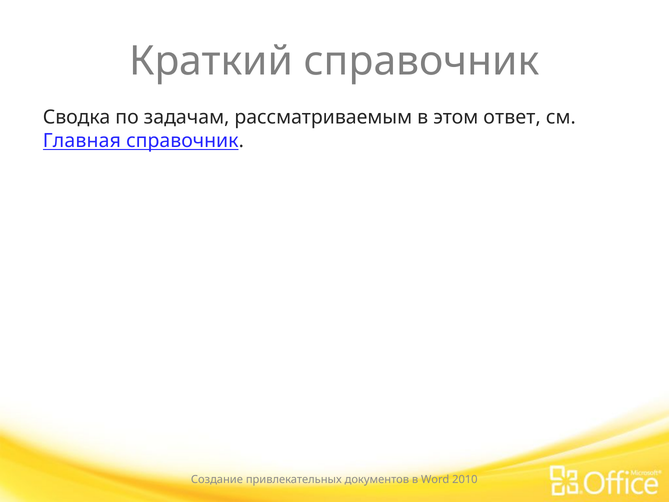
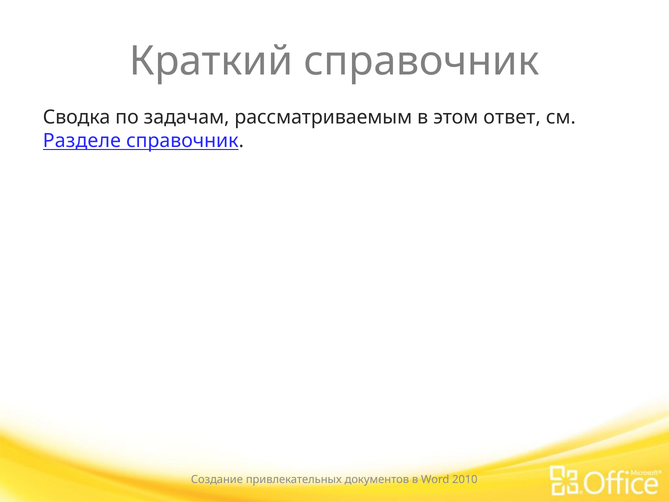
Главная: Главная -> Разделе
